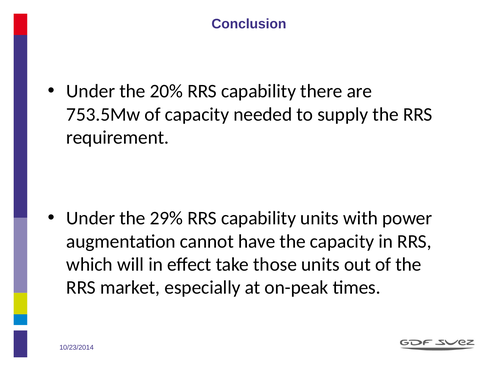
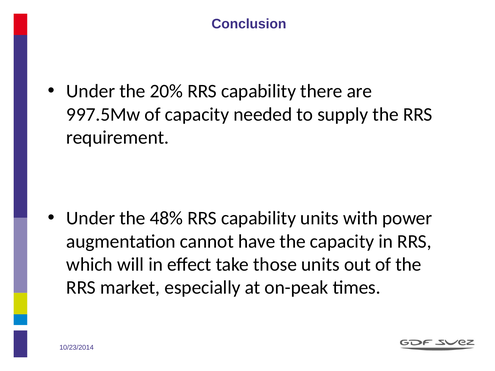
753.5Mw: 753.5Mw -> 997.5Mw
29%: 29% -> 48%
